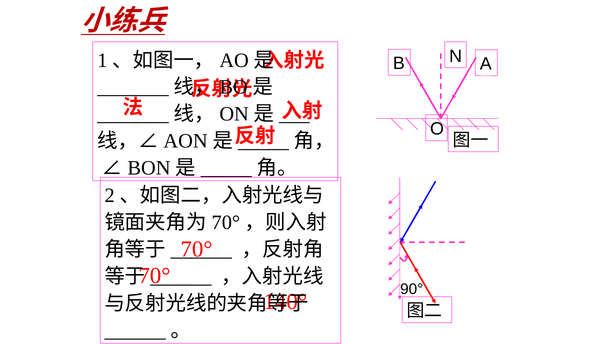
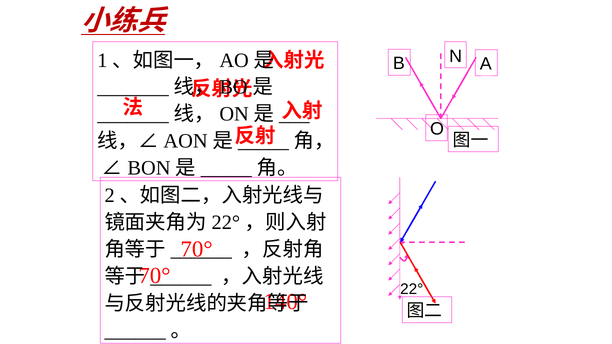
70° at (226, 223): 70° -> 22°
90° at (412, 289): 90° -> 22°
